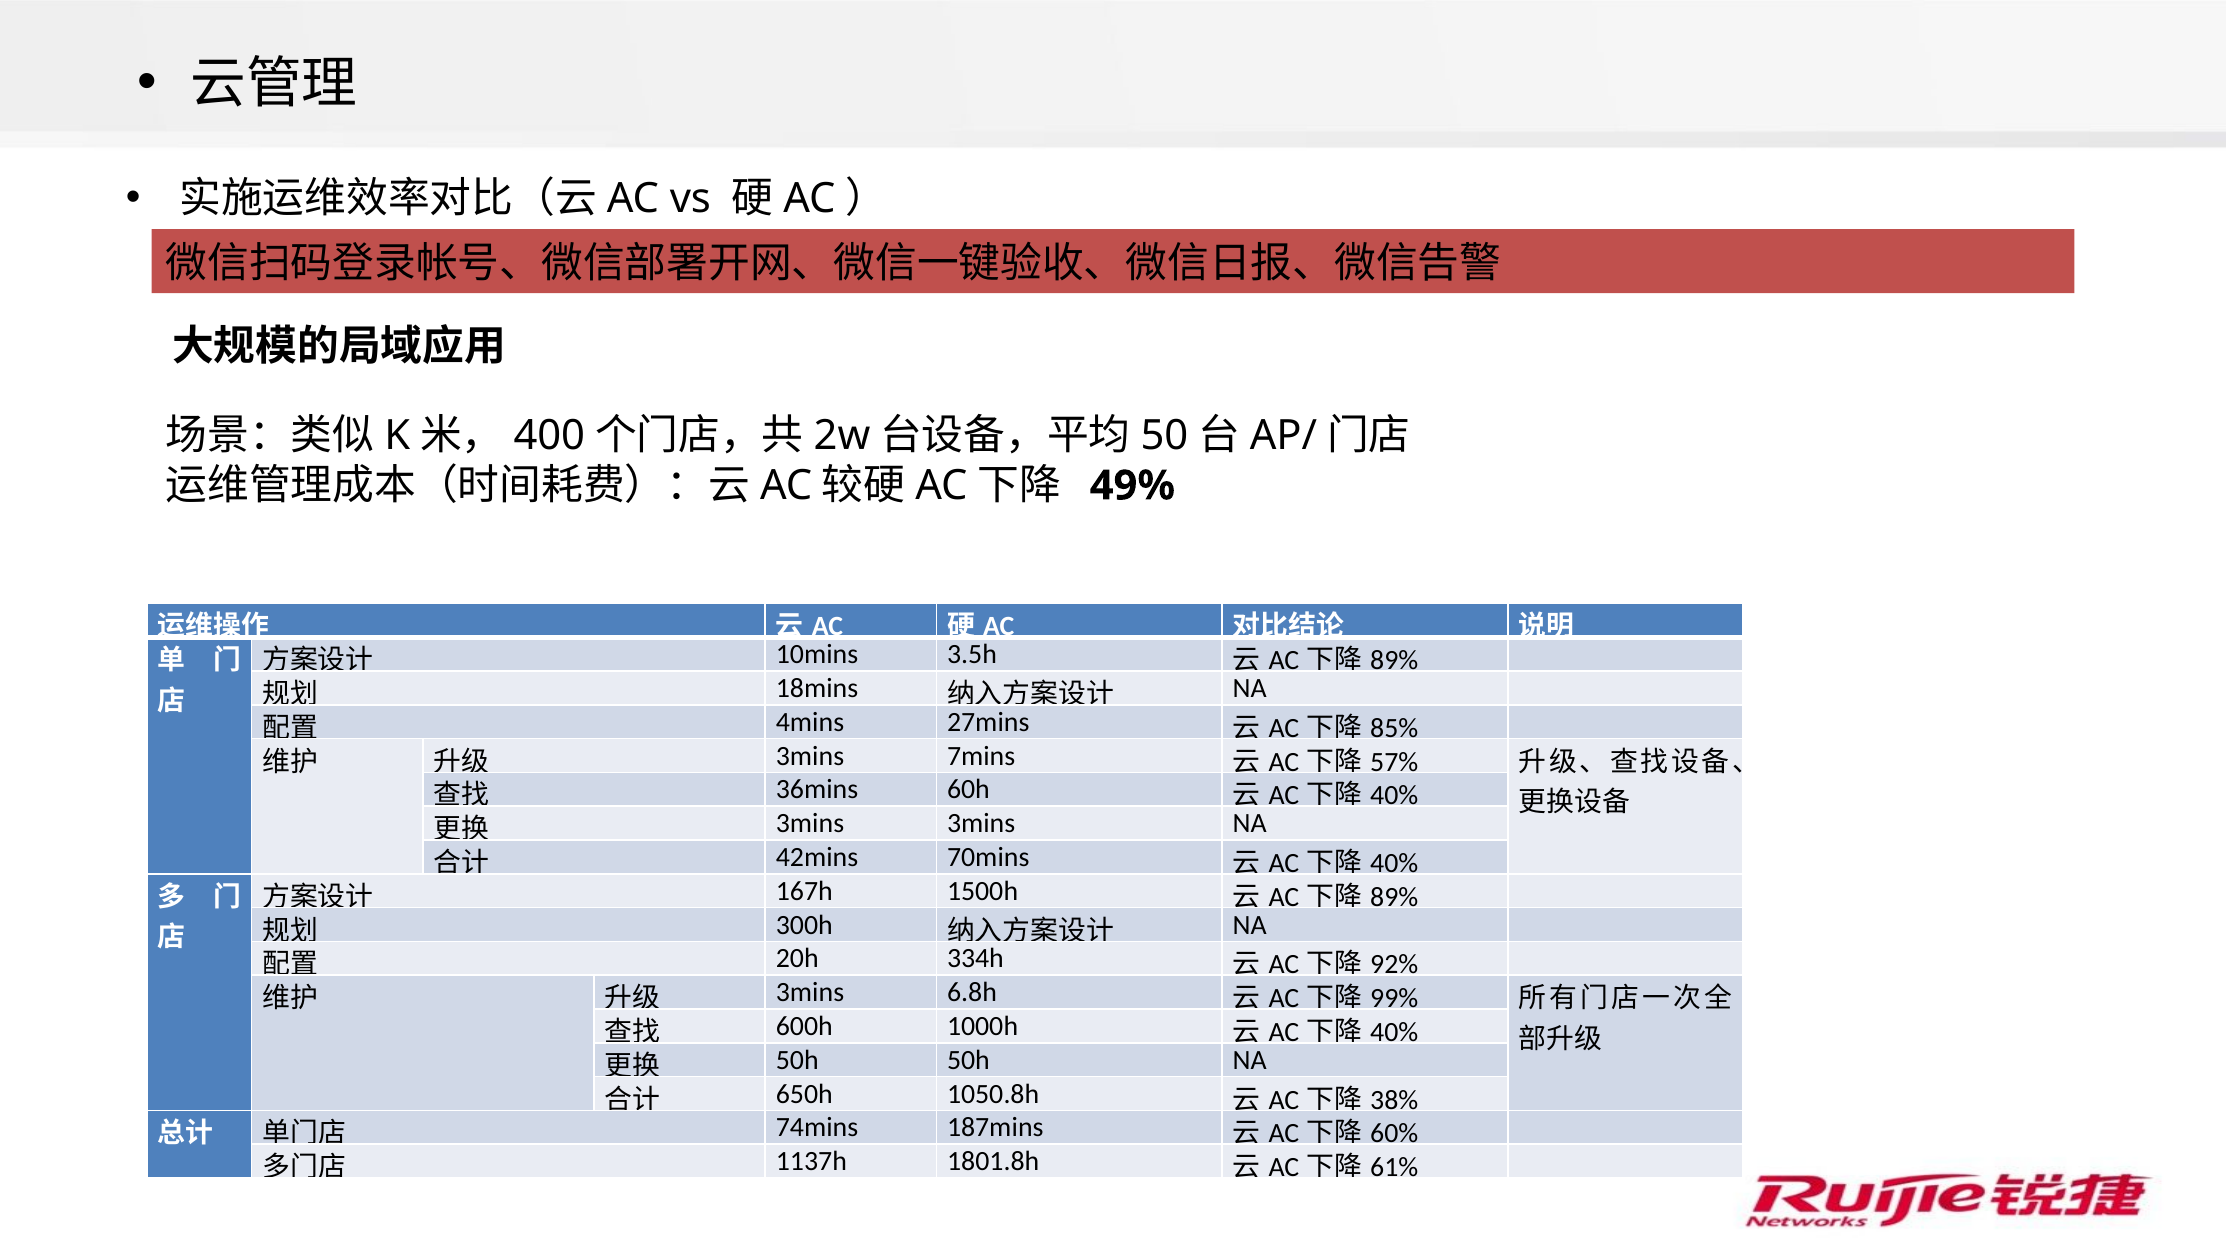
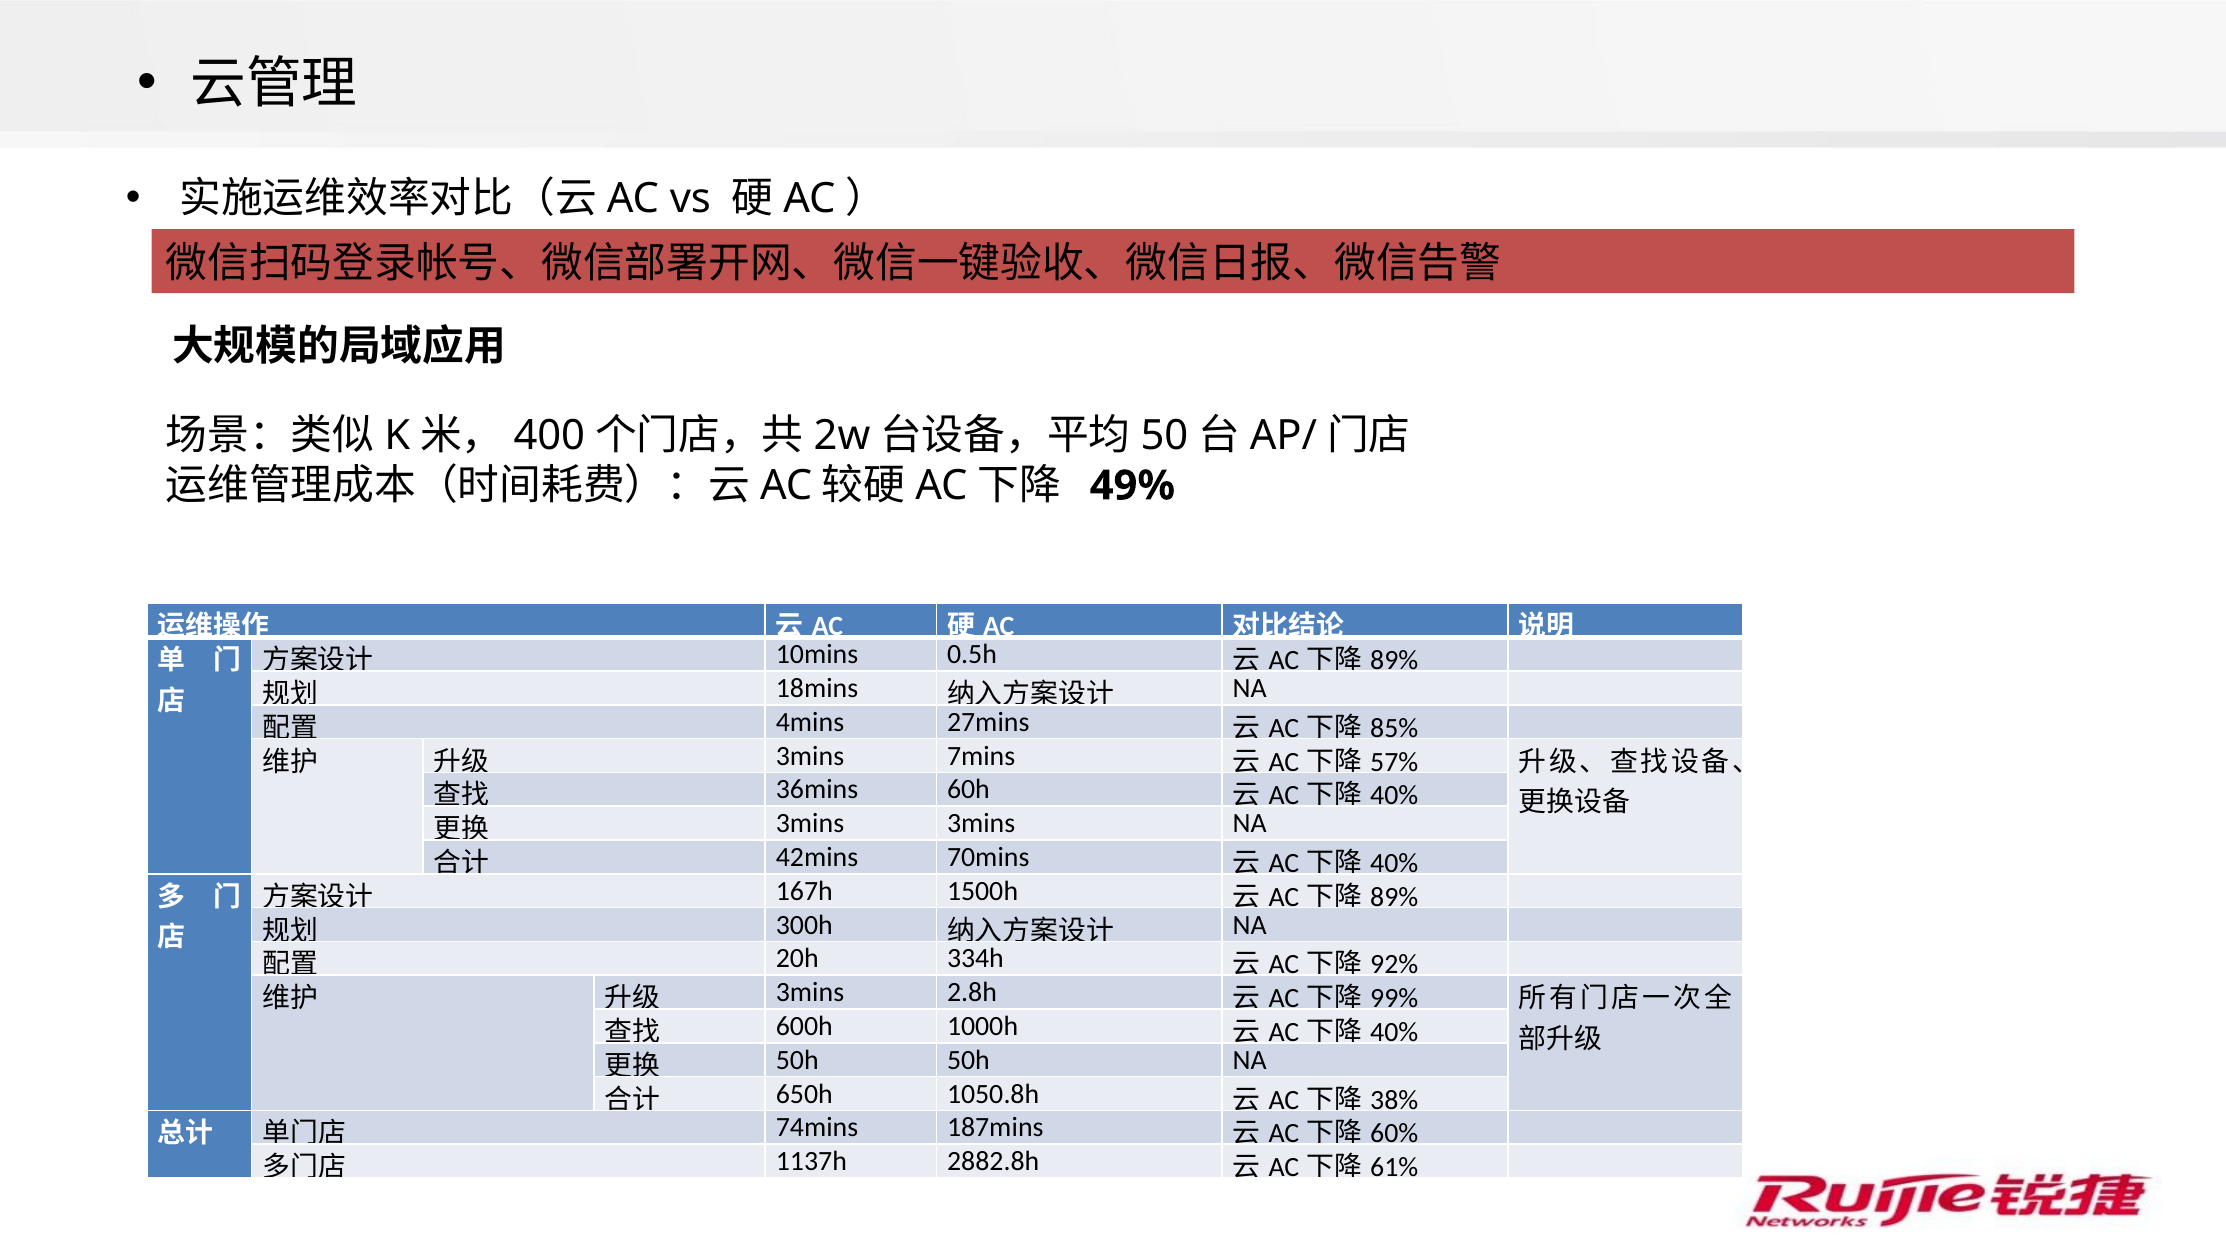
3.5h: 3.5h -> 0.5h
6.8h: 6.8h -> 2.8h
1801.8h: 1801.8h -> 2882.8h
